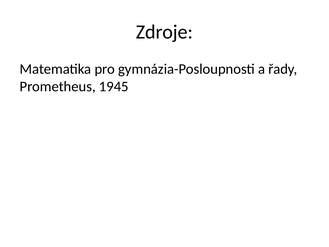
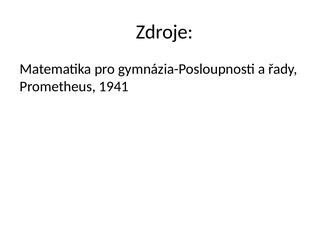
1945: 1945 -> 1941
